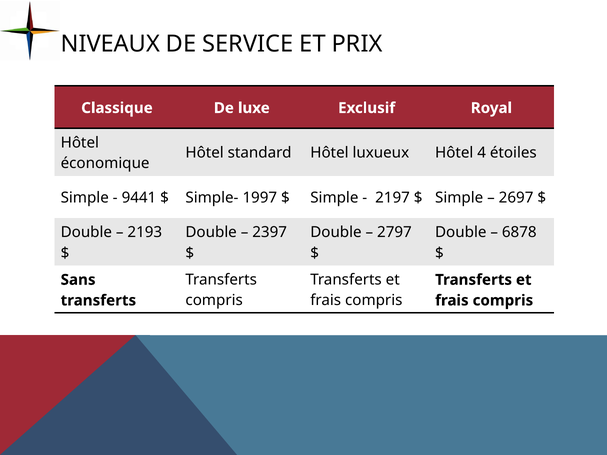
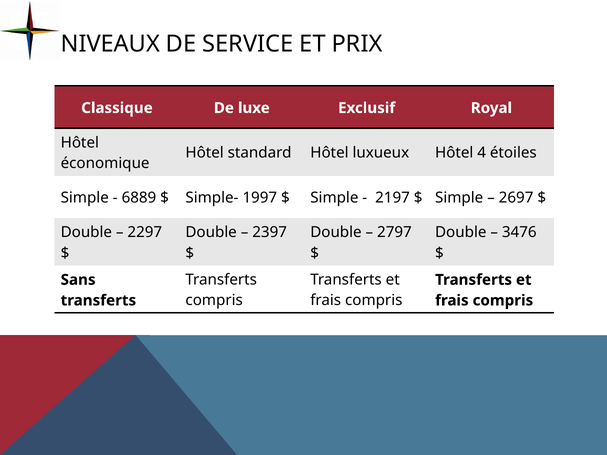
9441: 9441 -> 6889
2193: 2193 -> 2297
6878: 6878 -> 3476
